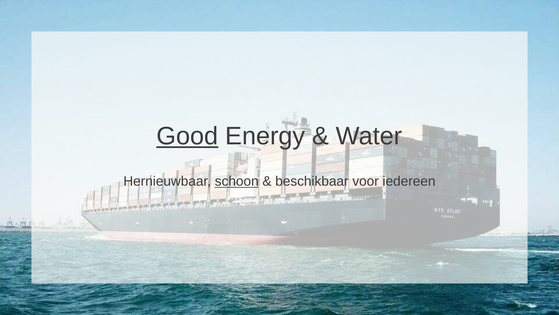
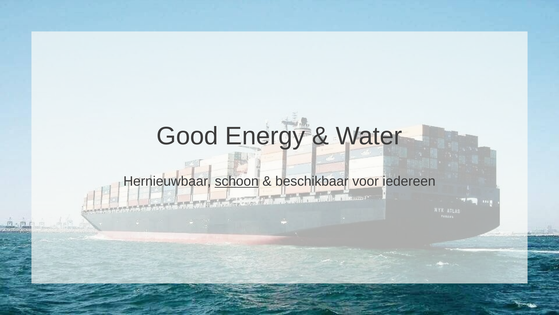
Good underline: present -> none
